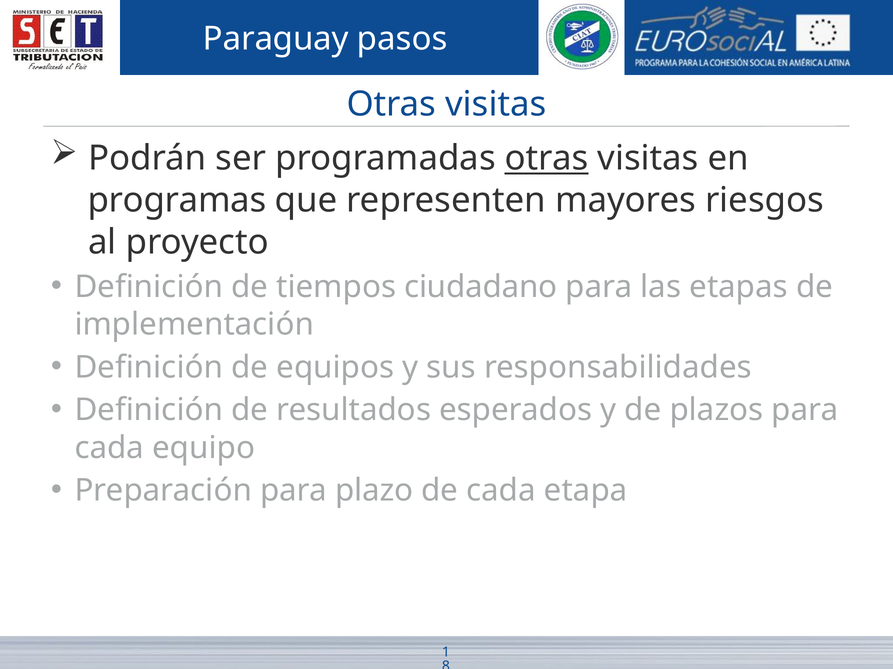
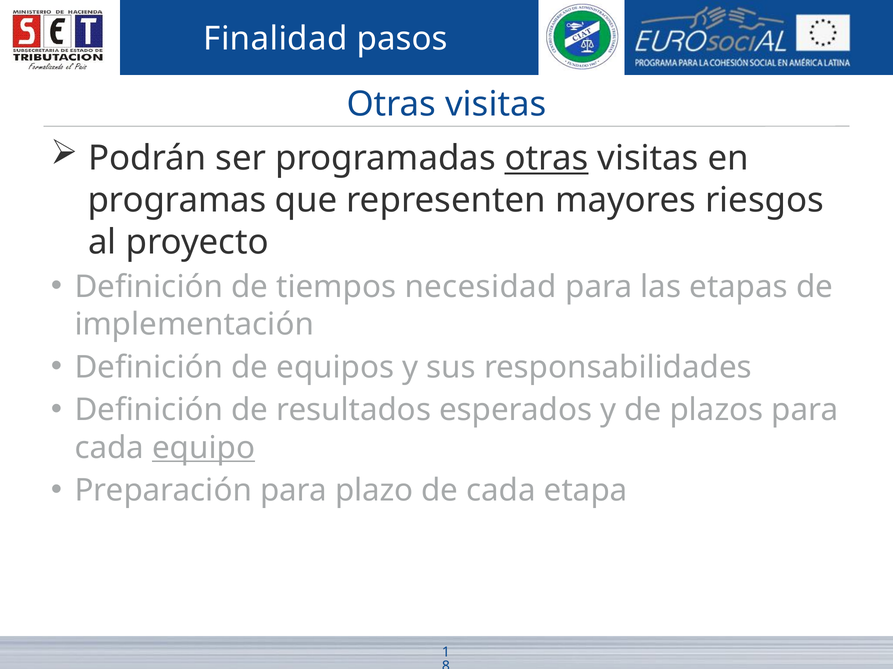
Paraguay: Paraguay -> Finalidad
ciudadano: ciudadano -> necesidad
equipo underline: none -> present
